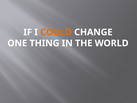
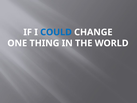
COULD colour: orange -> blue
